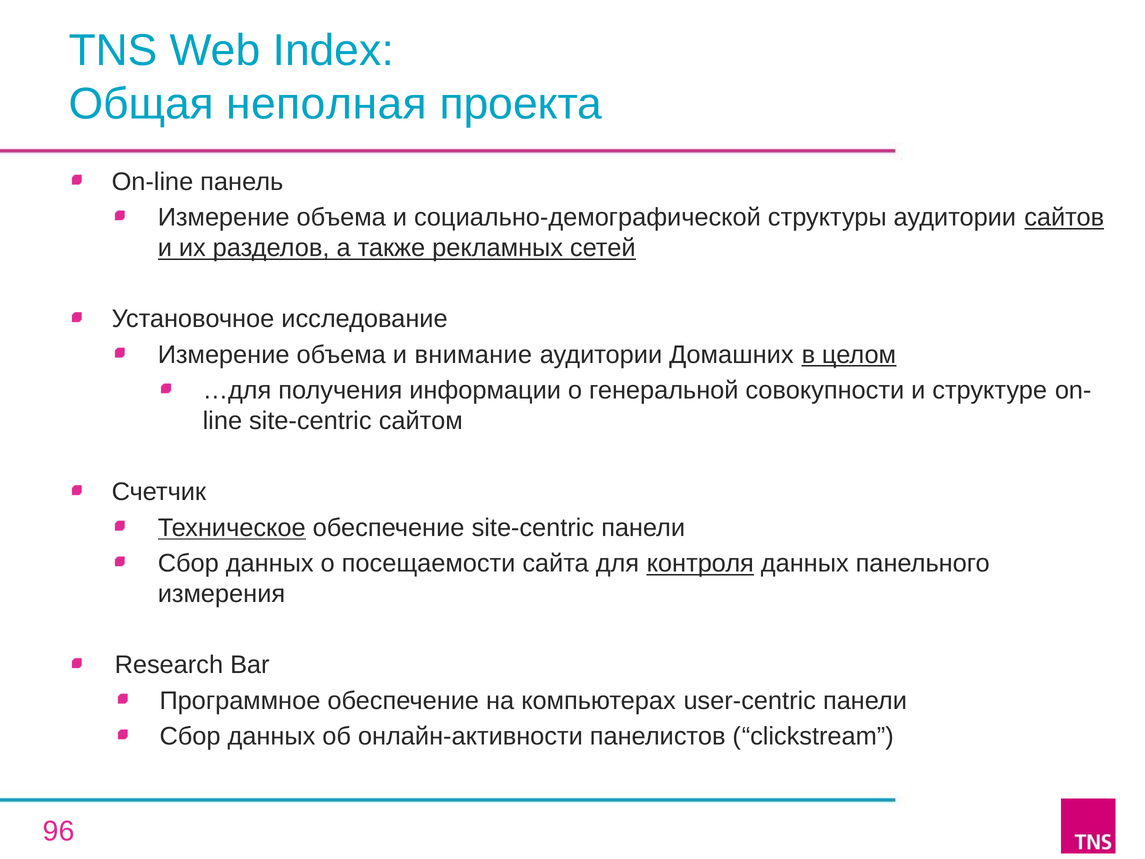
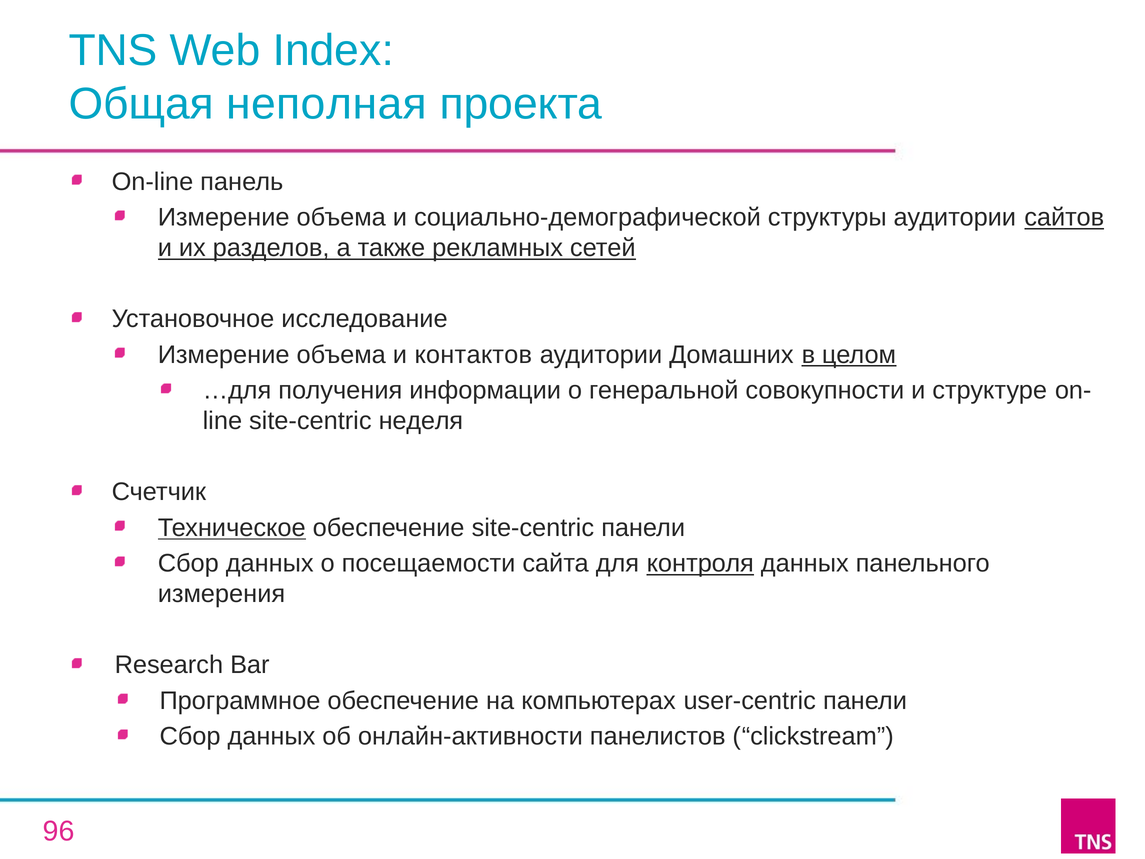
внимание: внимание -> контактов
сайтом: сайтом -> неделя
